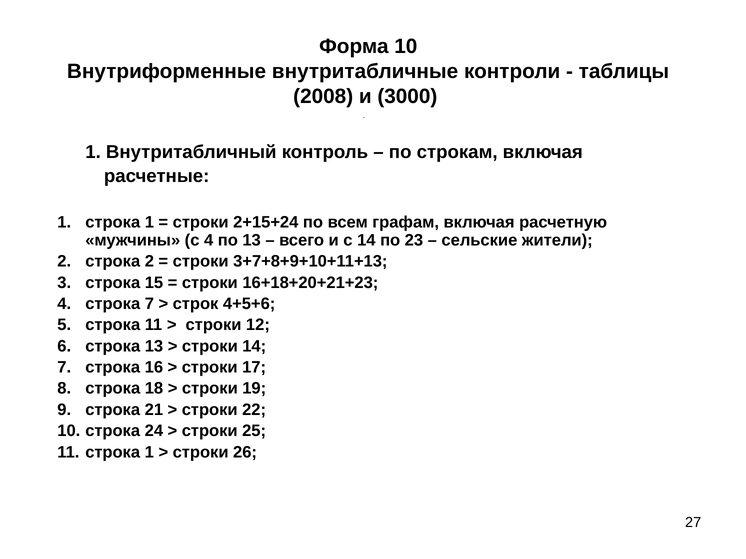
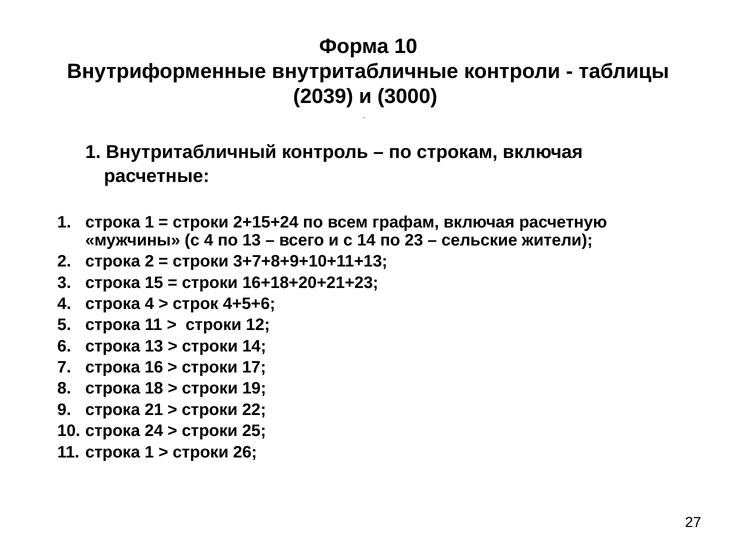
2008: 2008 -> 2039
строка 7: 7 -> 4
